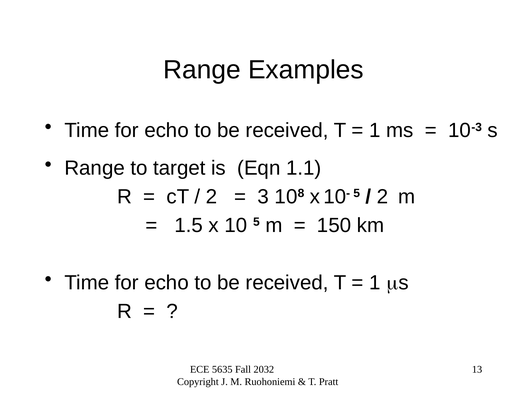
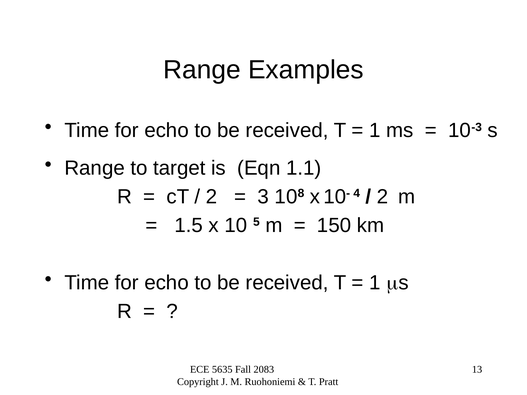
10- 5: 5 -> 4
2032: 2032 -> 2083
